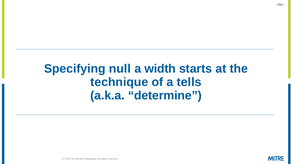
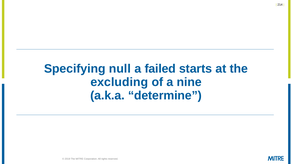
width: width -> failed
technique: technique -> excluding
tells: tells -> nine
